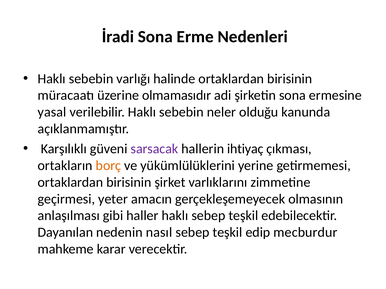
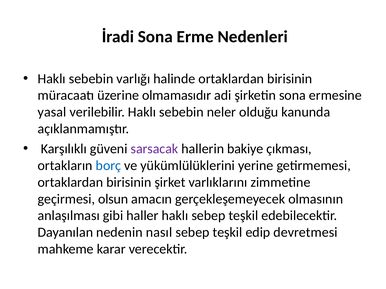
ihtiyaç: ihtiyaç -> bakiye
borç colour: orange -> blue
yeter: yeter -> olsun
mecburdur: mecburdur -> devretmesi
